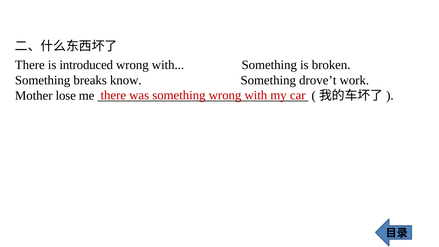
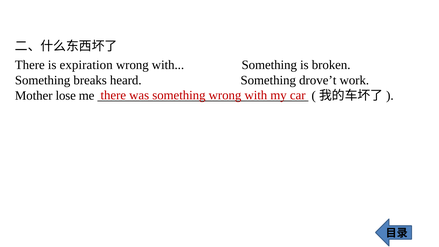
introduced: introduced -> expiration
know: know -> heard
